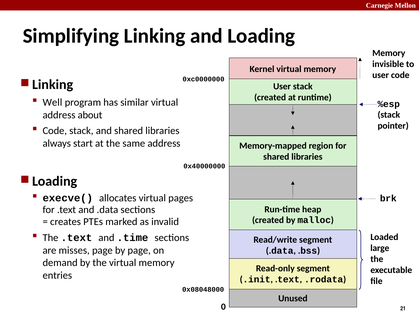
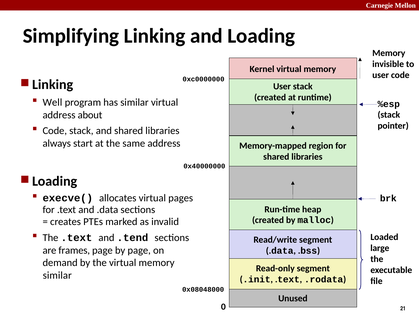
.time: .time -> .tend
misses: misses -> frames
entries at (57, 276): entries -> similar
